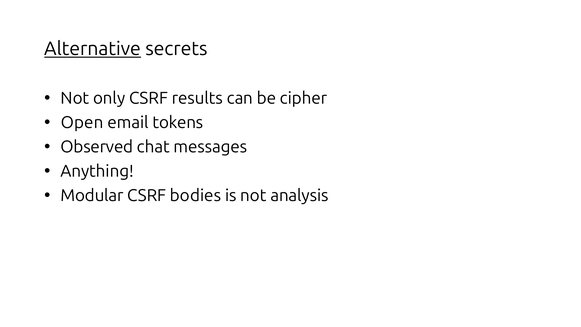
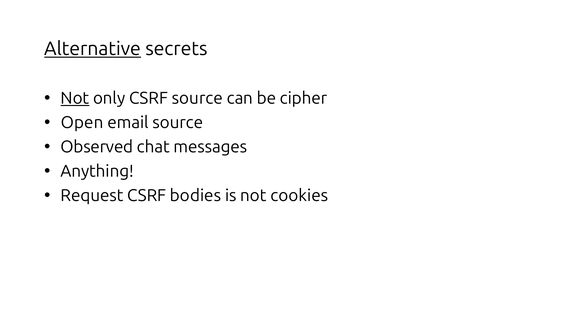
Not at (75, 98) underline: none -> present
CSRF results: results -> source
email tokens: tokens -> source
Modular: Modular -> Request
analysis: analysis -> cookies
